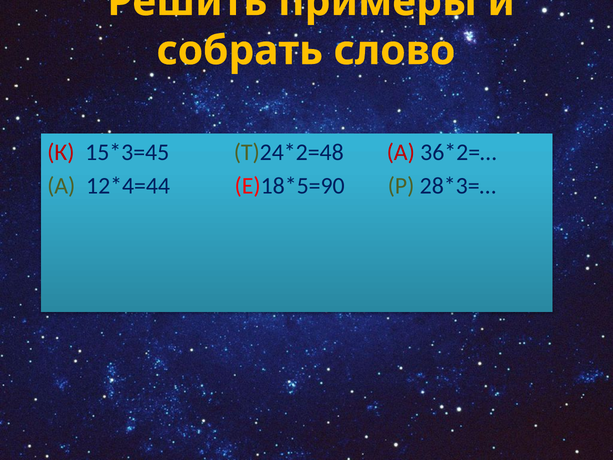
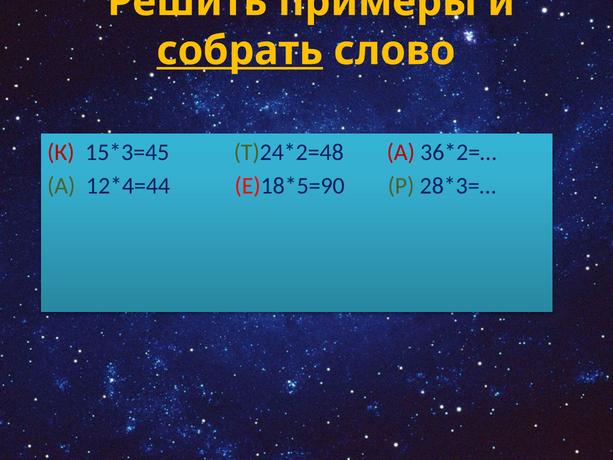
собрать underline: none -> present
